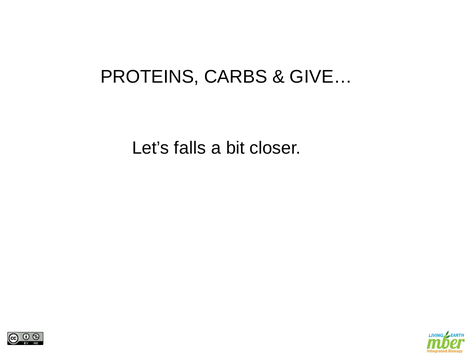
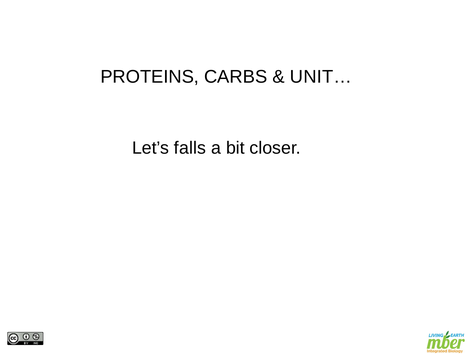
GIVE…: GIVE… -> UNIT…
